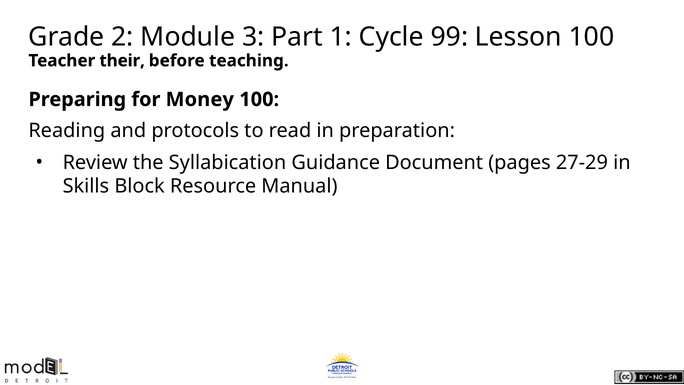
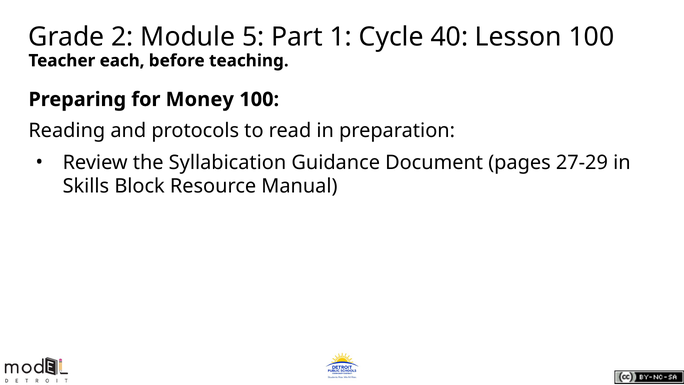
3: 3 -> 5
99: 99 -> 40
their: their -> each
